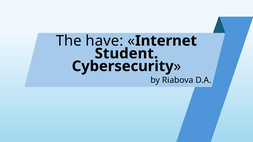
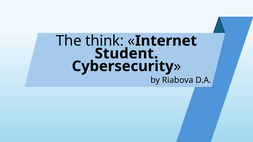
have: have -> think
